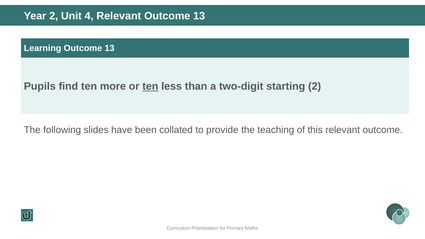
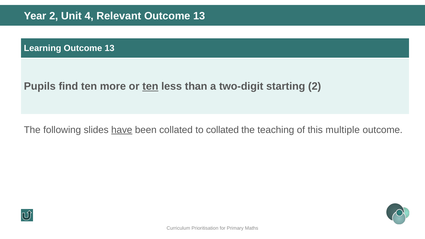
have underline: none -> present
to provide: provide -> collated
this relevant: relevant -> multiple
